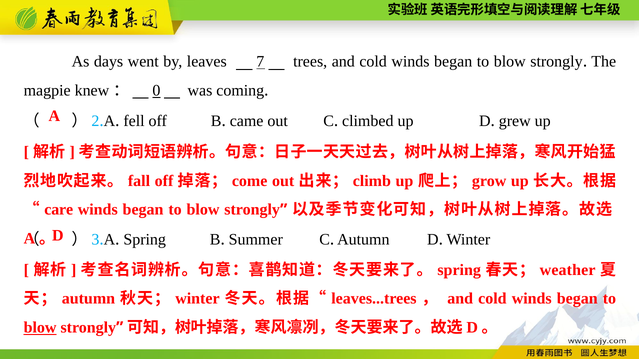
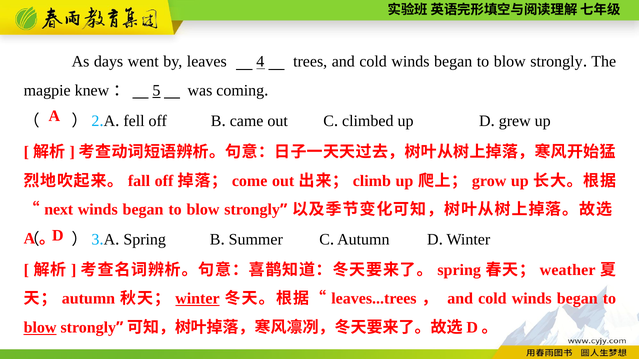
7: 7 -> 4
0: 0 -> 5
care: care -> next
winter at (197, 299) underline: none -> present
